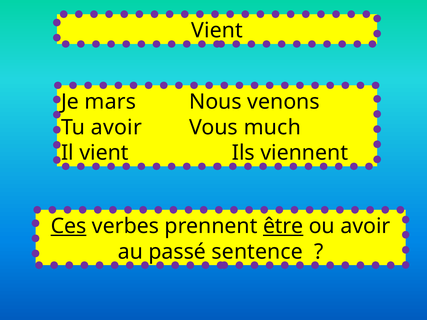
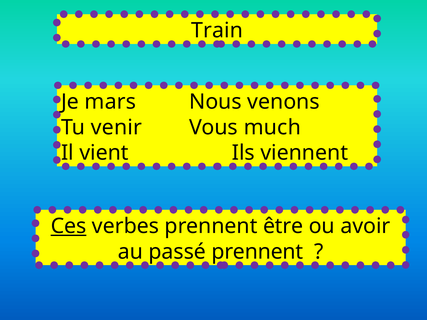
Vient at (217, 31): Vient -> Train
Tu avoir: avoir -> venir
être underline: present -> none
passé sentence: sentence -> prennent
